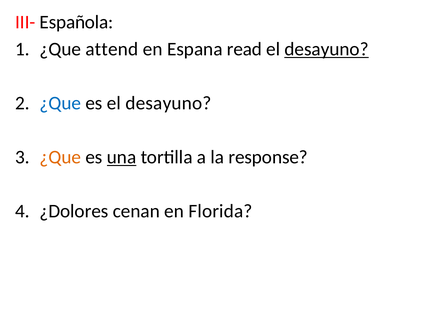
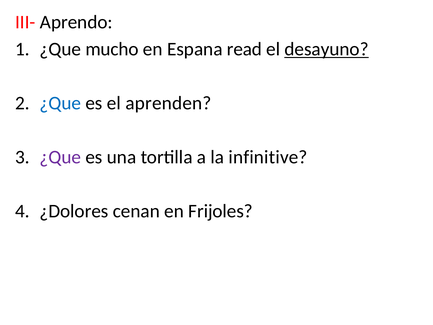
Española: Española -> Aprendo
attend: attend -> mucho
es el desayuno: desayuno -> aprenden
¿Que at (60, 157) colour: orange -> purple
una underline: present -> none
response: response -> infinitive
Florida: Florida -> Frijoles
